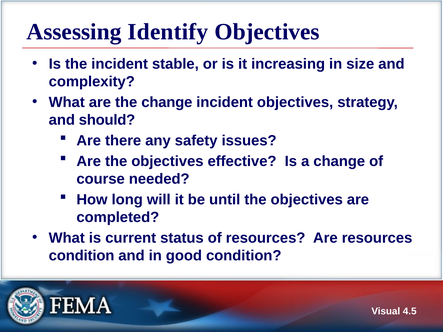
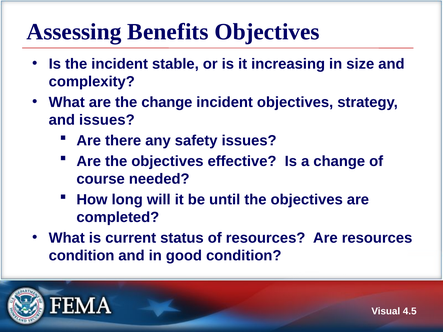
Identify: Identify -> Benefits
and should: should -> issues
